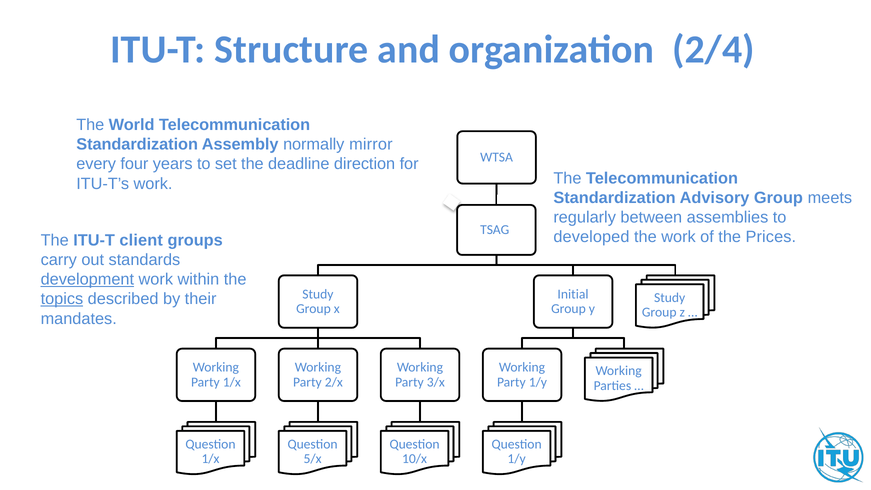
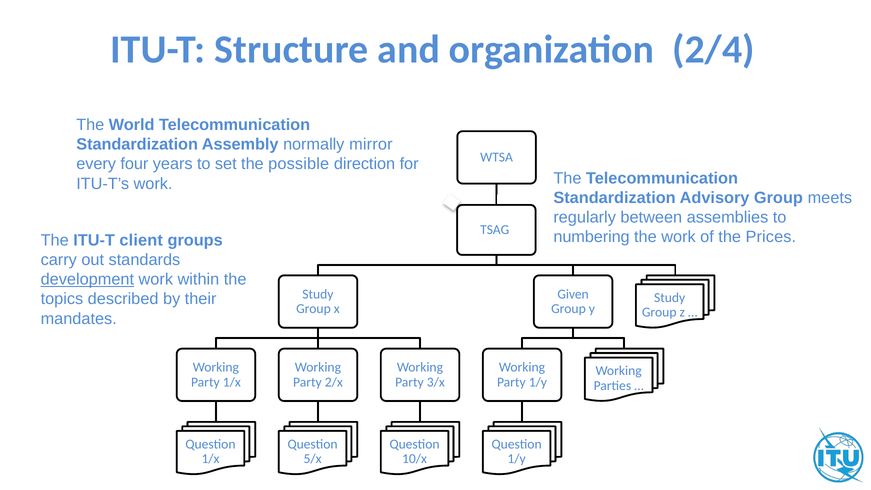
deadline: deadline -> possible
developed: developed -> numbering
Initial: Initial -> Given
topics underline: present -> none
